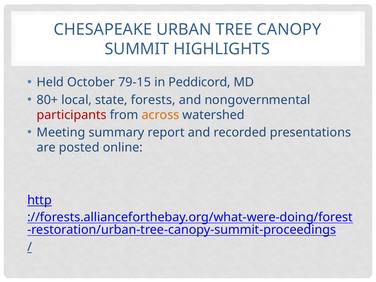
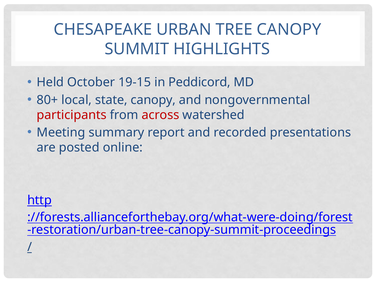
79-15: 79-15 -> 19-15
state forests: forests -> canopy
across colour: orange -> red
